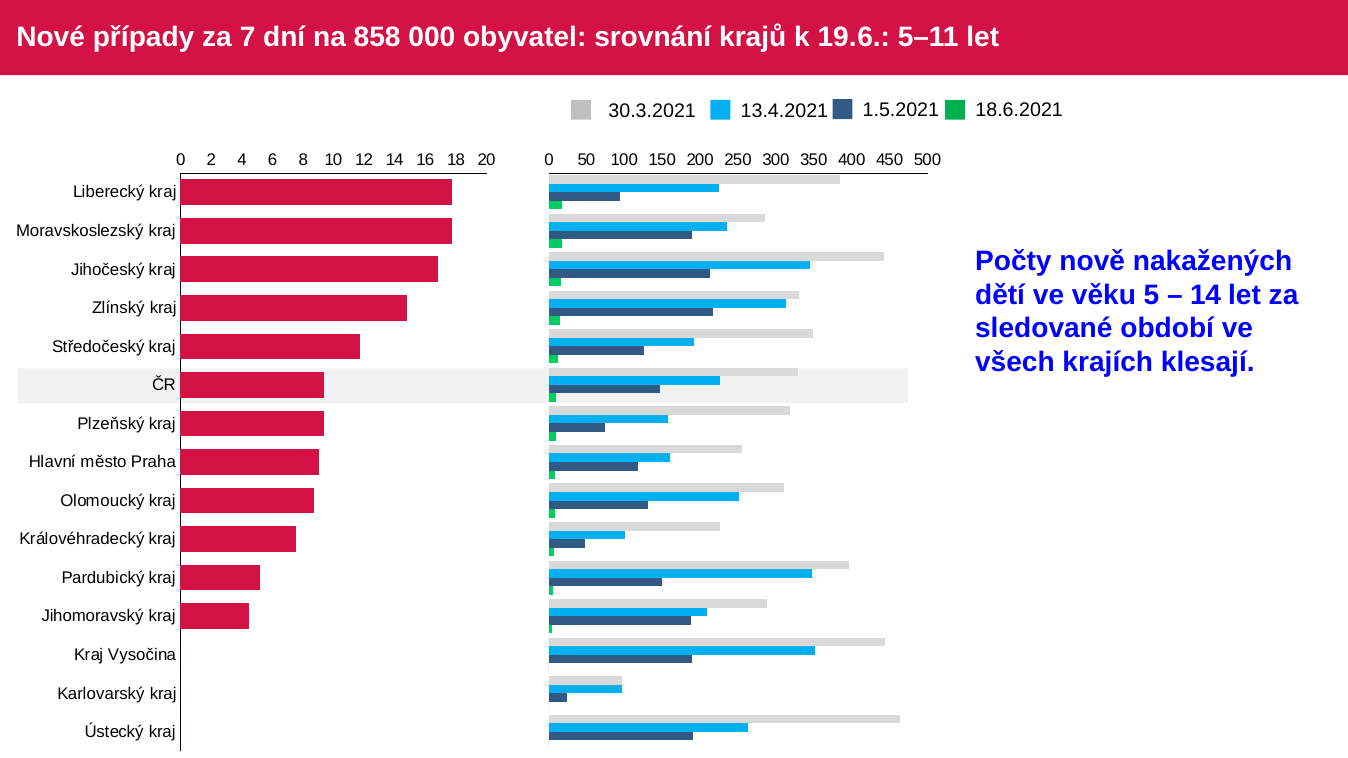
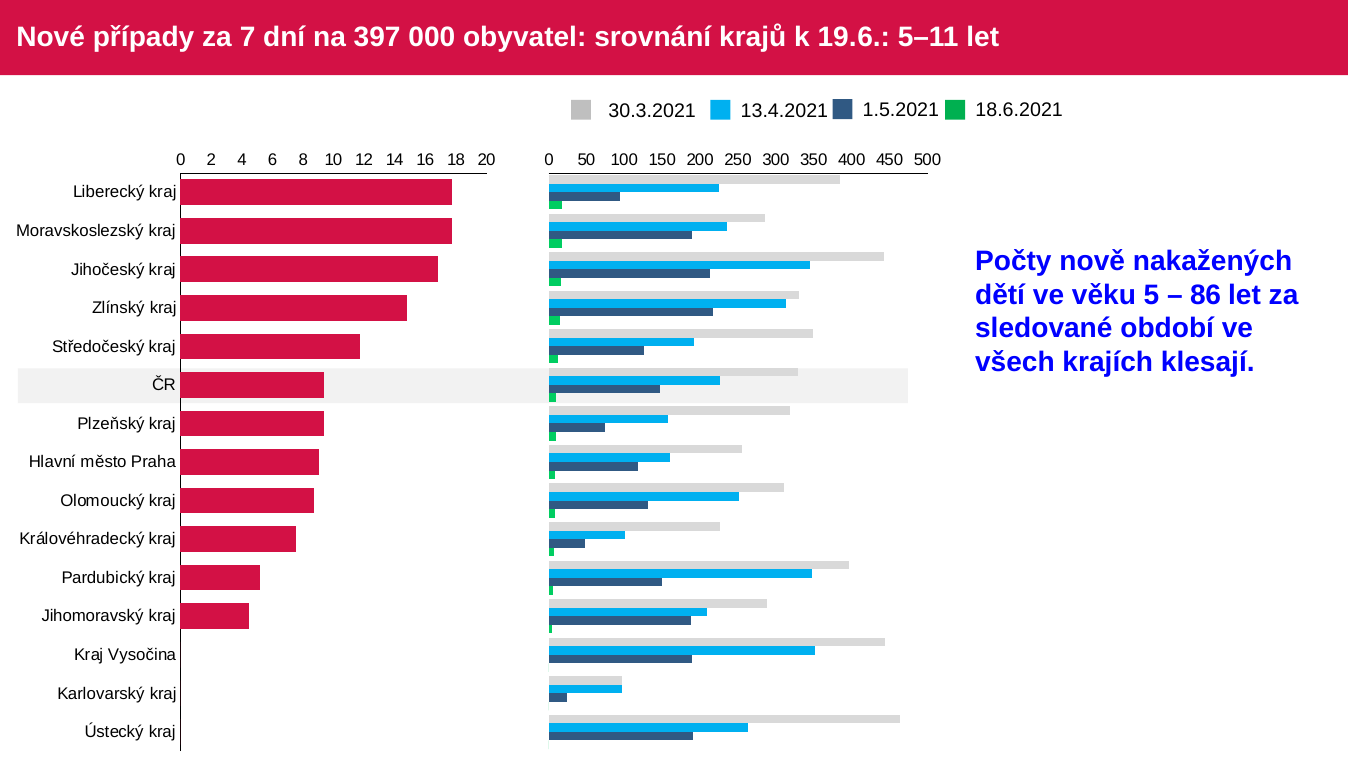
858: 858 -> 397
14 at (1206, 295): 14 -> 86
